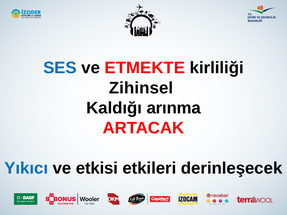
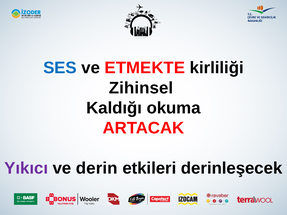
arınma: arınma -> okuma
Yıkıcı colour: blue -> purple
etkisi: etkisi -> derin
